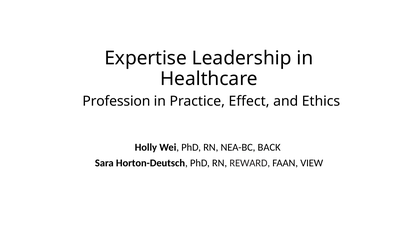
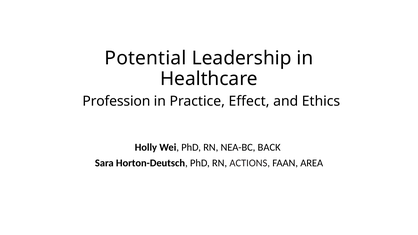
Expertise: Expertise -> Potential
REWARD: REWARD -> ACTIONS
VIEW: VIEW -> AREA
